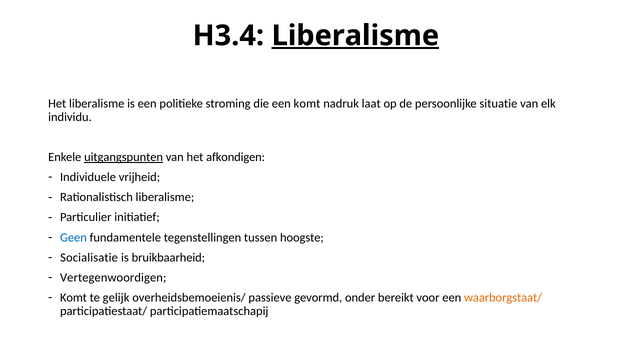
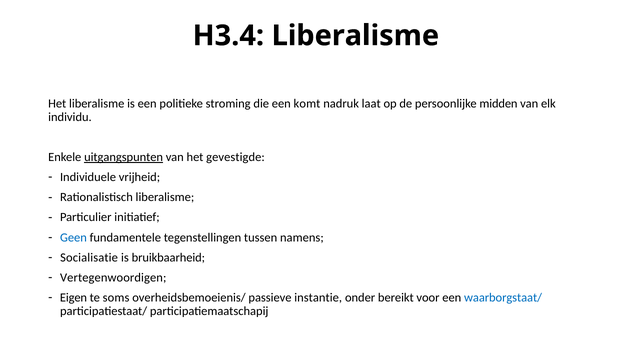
Liberalisme at (355, 36) underline: present -> none
situatie: situatie -> midden
afkondigen: afkondigen -> gevestigde
hoogste: hoogste -> namens
Komt at (73, 298): Komt -> Eigen
gelijk: gelijk -> soms
gevormd: gevormd -> instantie
waarborgstaat/ colour: orange -> blue
